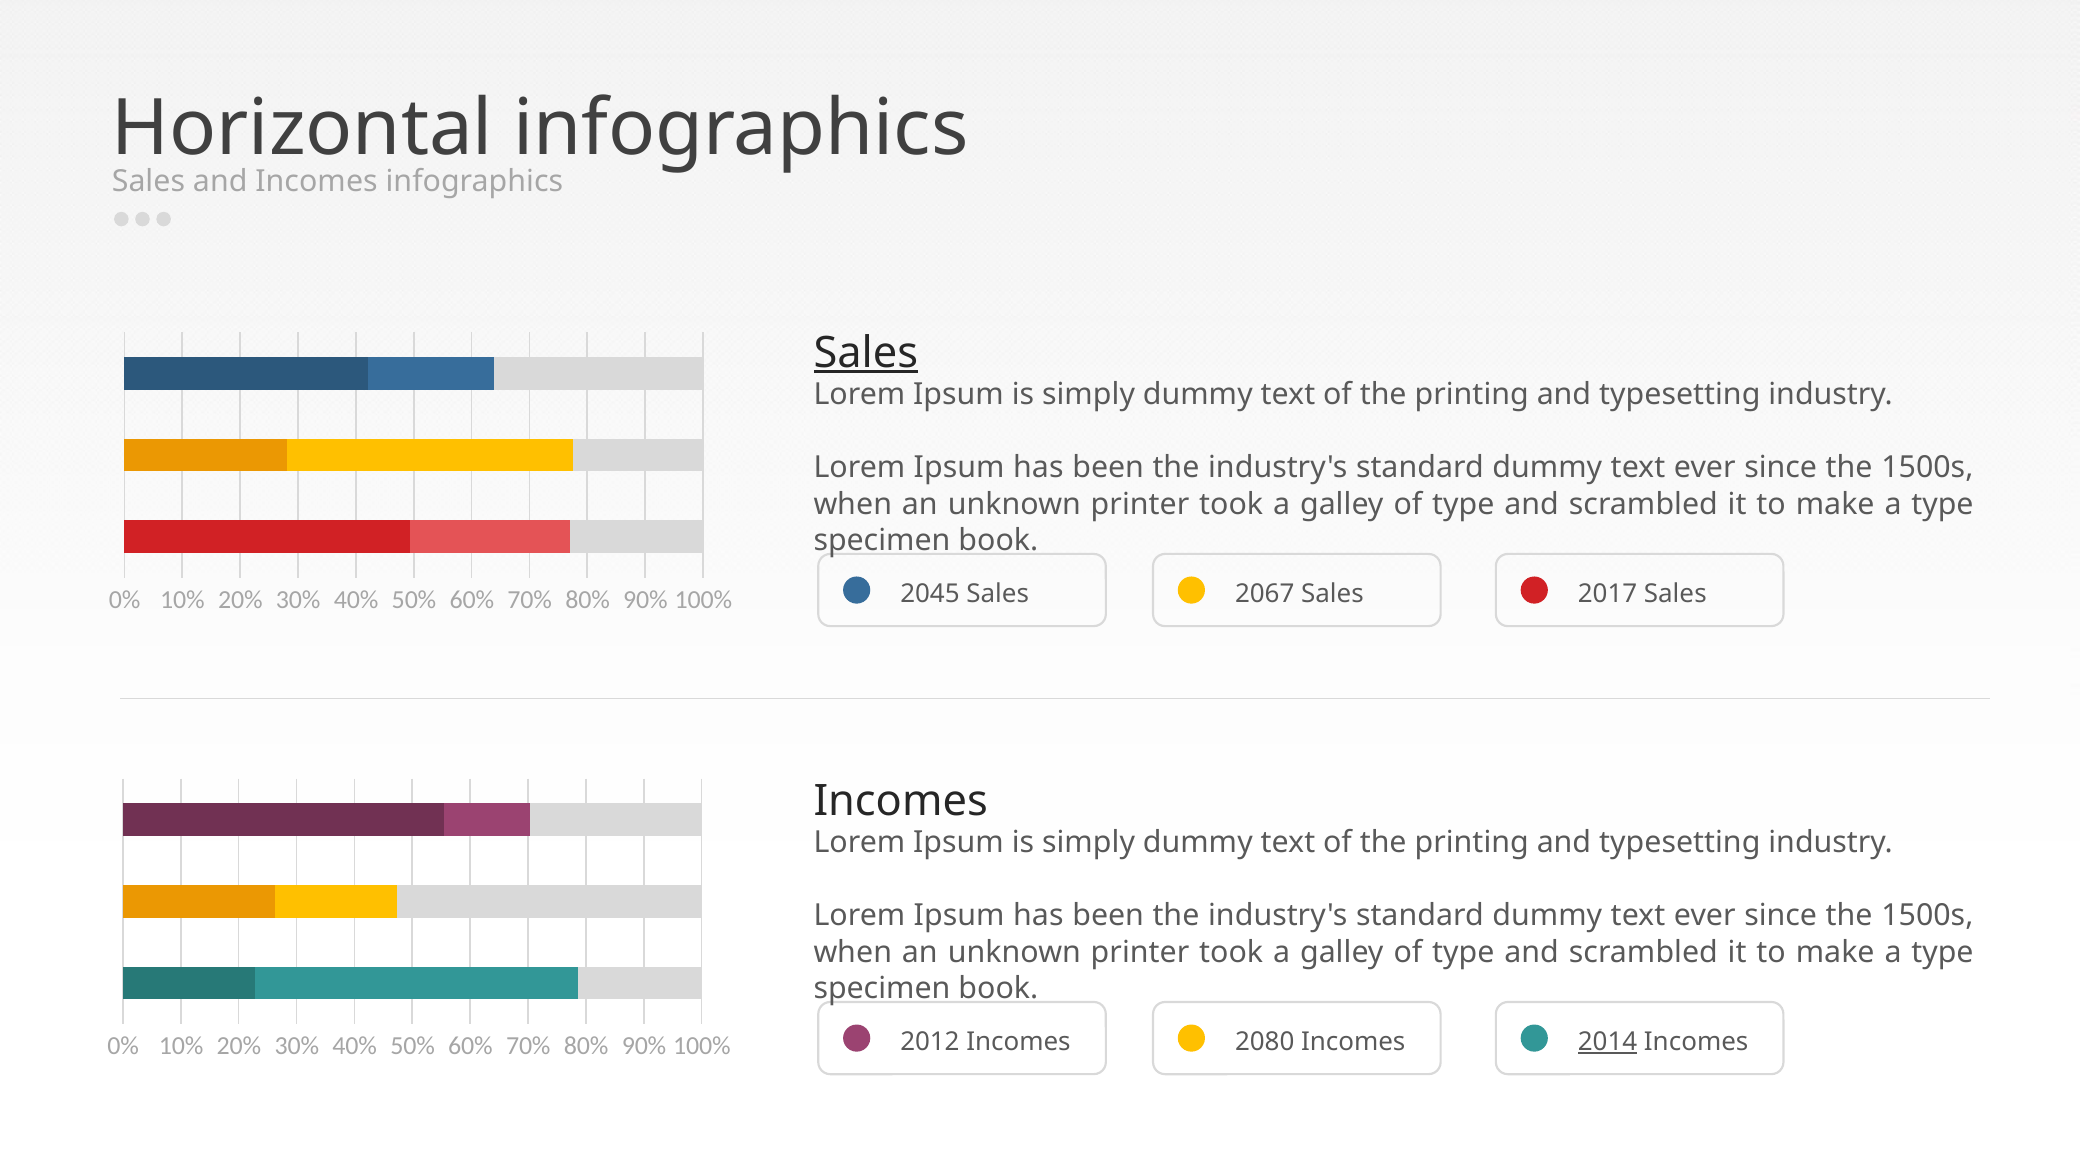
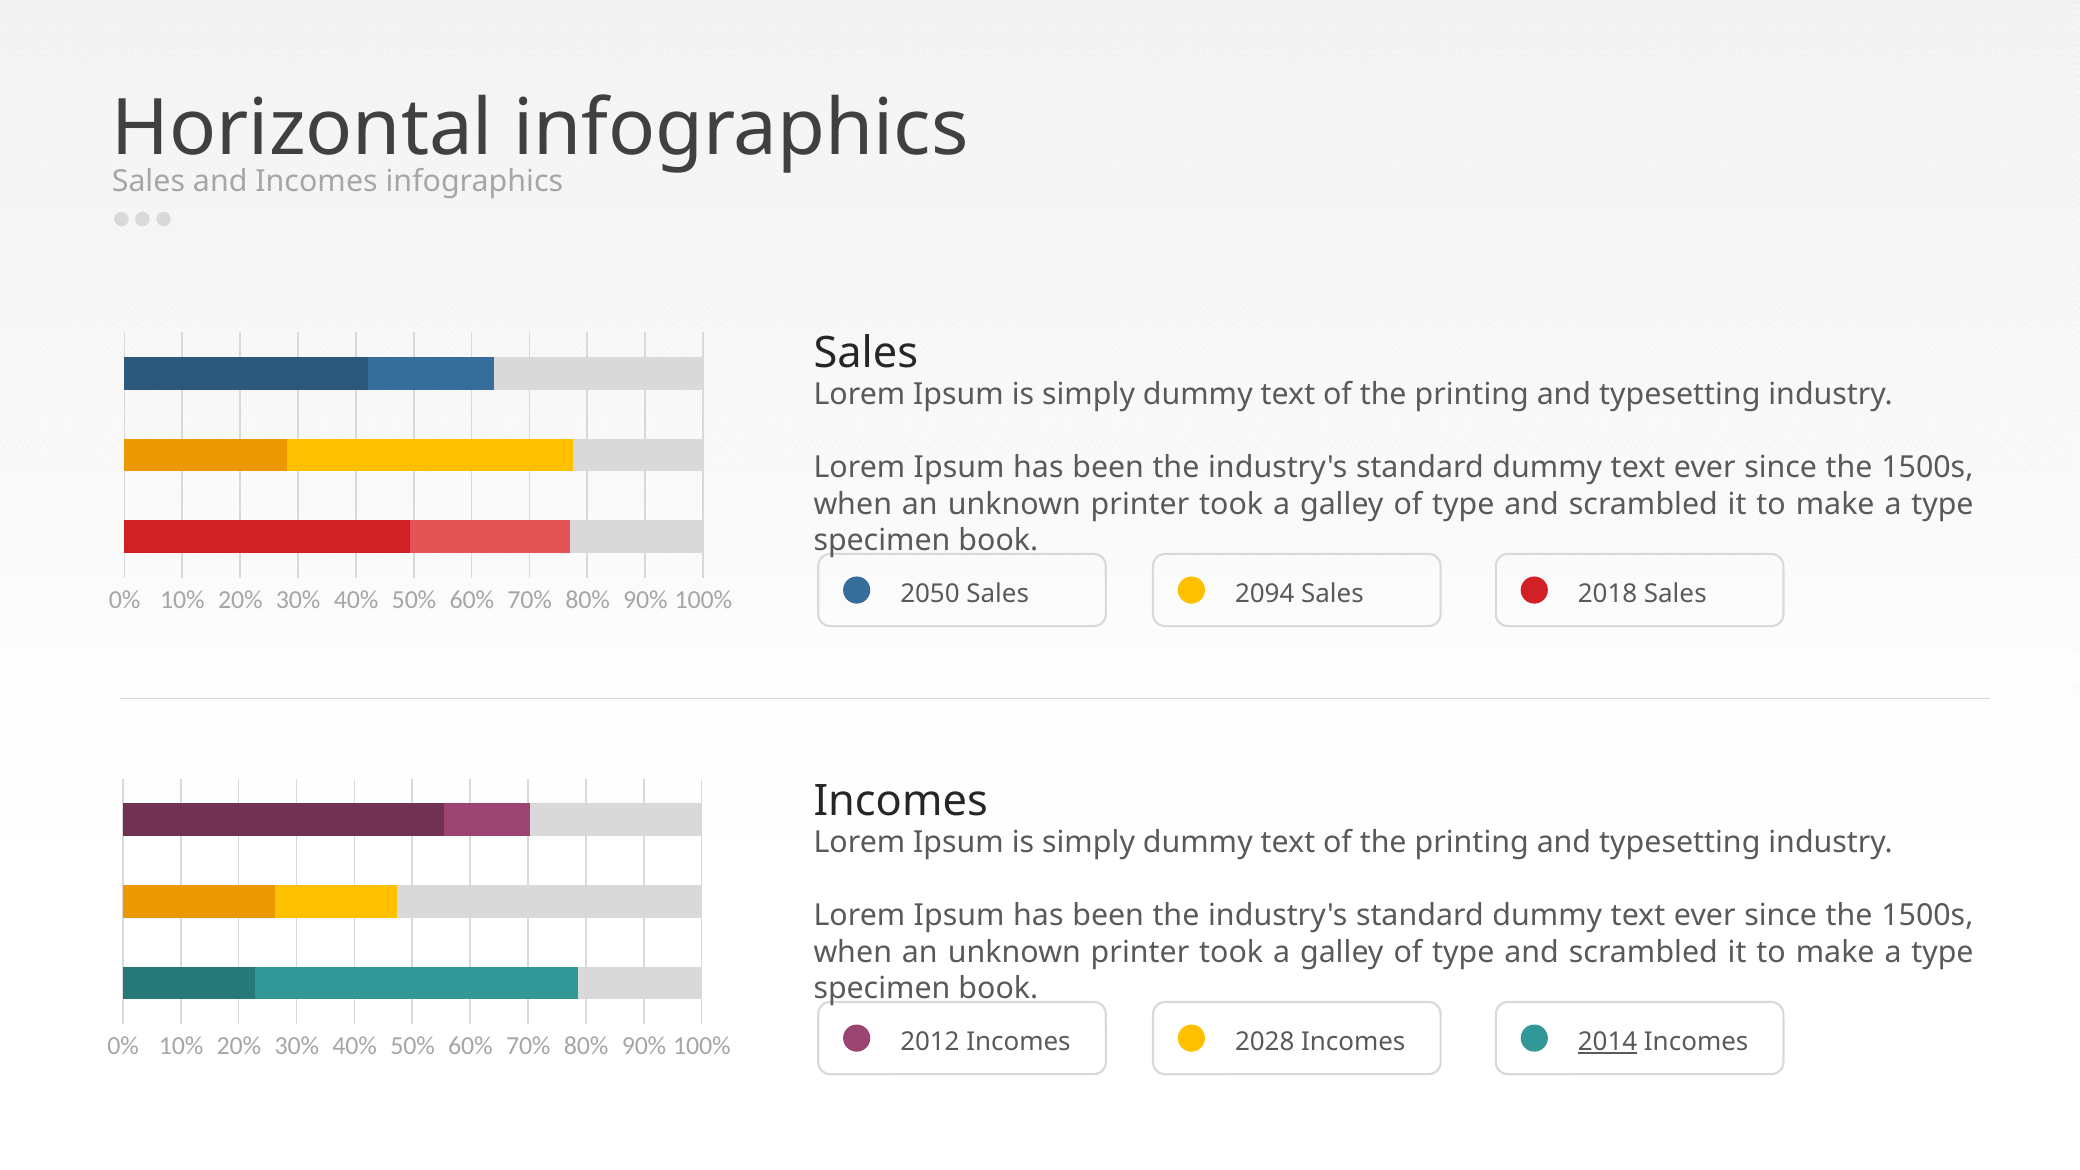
Sales at (866, 353) underline: present -> none
2045: 2045 -> 2050
2067: 2067 -> 2094
2017: 2017 -> 2018
2080: 2080 -> 2028
